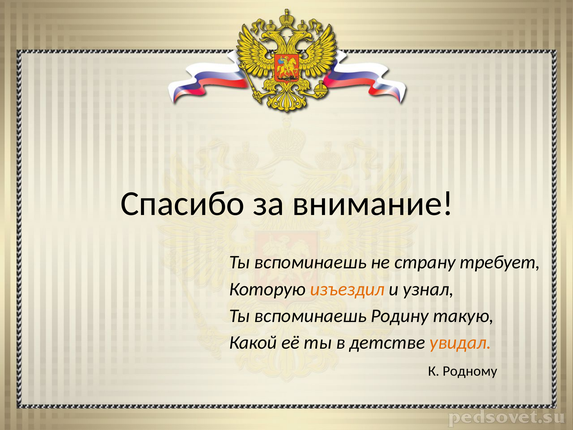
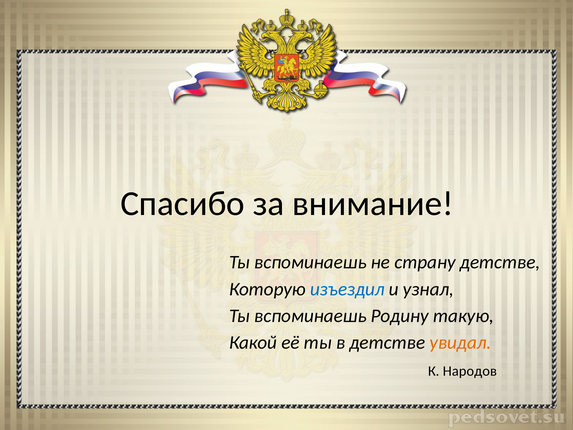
страну требует: требует -> детстве
изъездил colour: orange -> blue
Родному: Родному -> Народов
